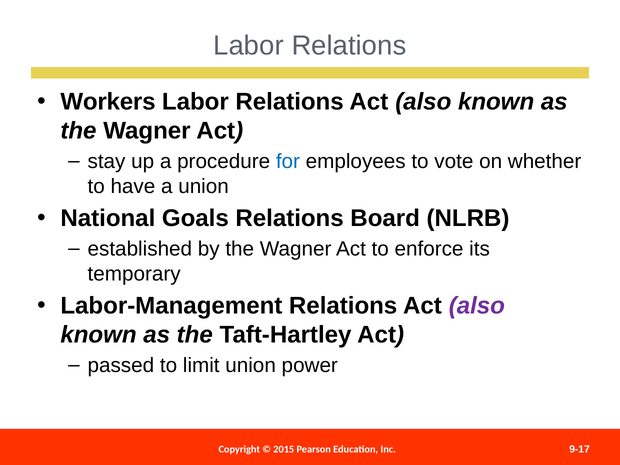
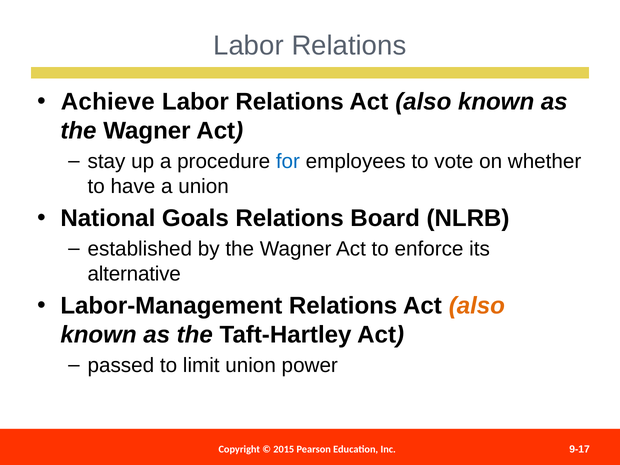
Workers: Workers -> Achieve
temporary: temporary -> alternative
also at (477, 306) colour: purple -> orange
